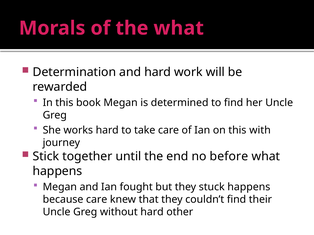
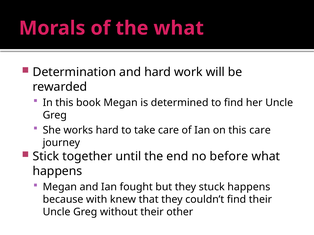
this with: with -> care
because care: care -> with
without hard: hard -> their
